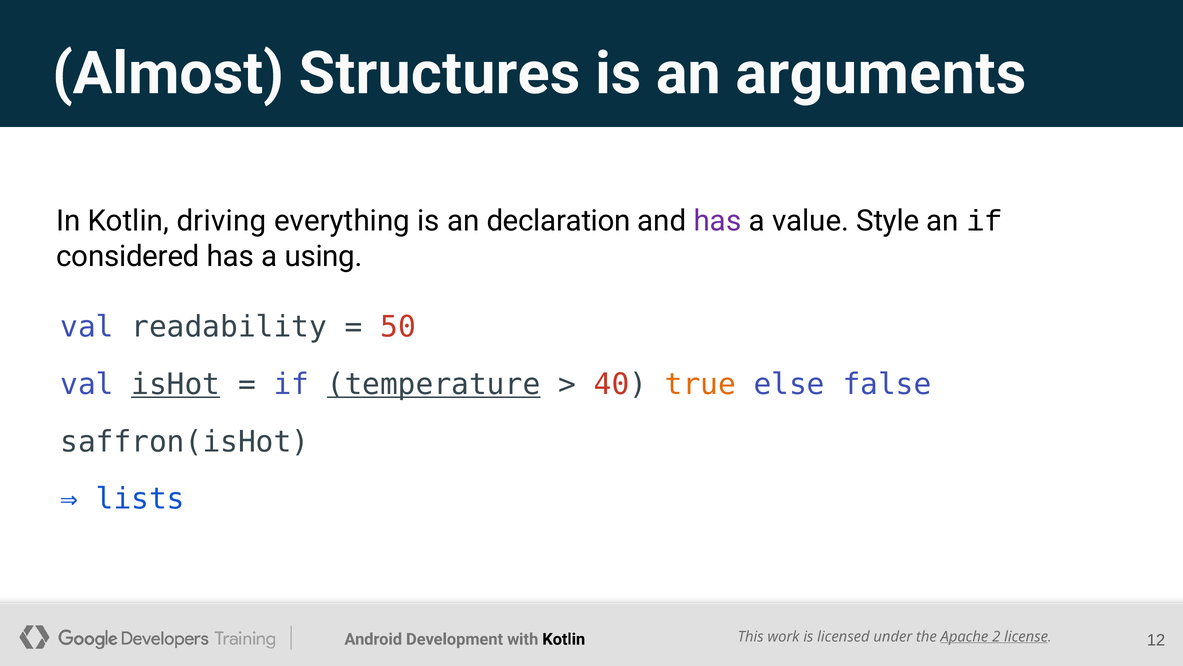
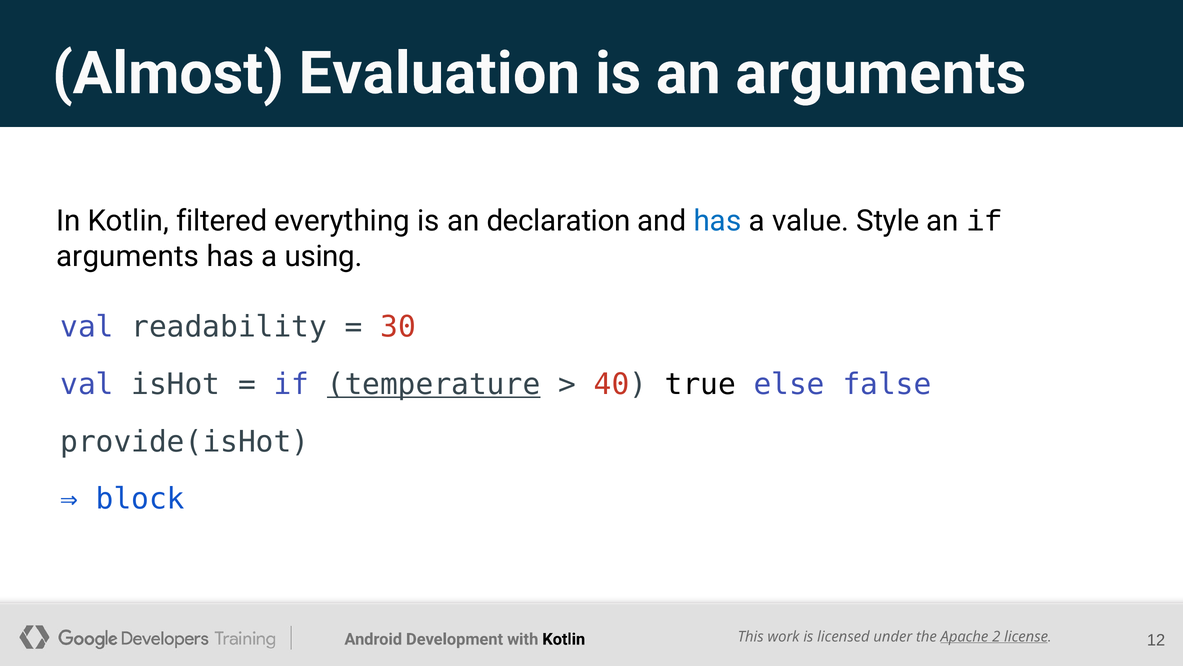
Structures: Structures -> Evaluation
driving: driving -> filtered
has at (717, 221) colour: purple -> blue
considered at (128, 256): considered -> arguments
50: 50 -> 30
isHot underline: present -> none
true colour: orange -> black
saffron(isHot: saffron(isHot -> provide(isHot
lists: lists -> block
